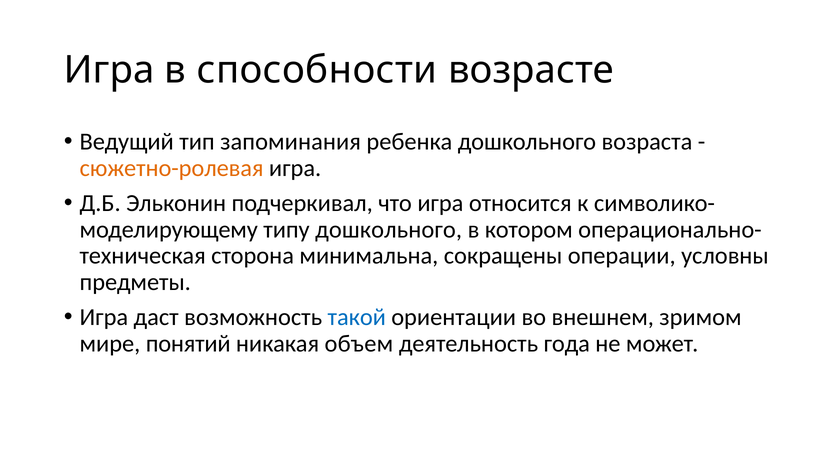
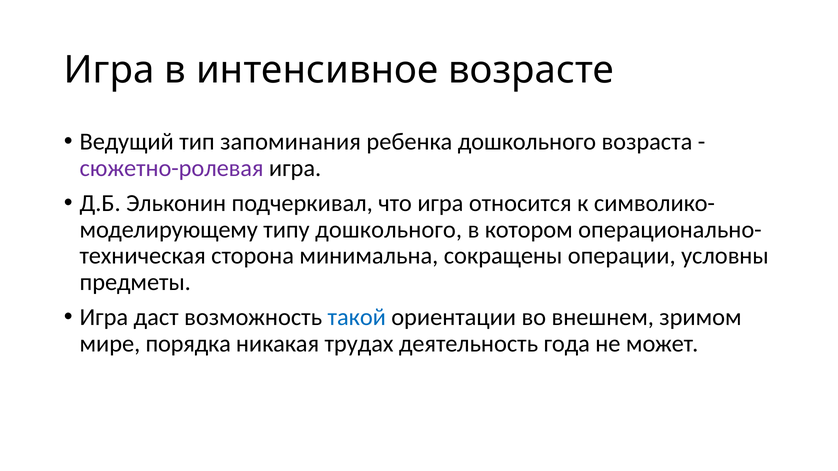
способности: способности -> интенсивное
сюжетно-ролевая colour: orange -> purple
понятий: понятий -> порядка
объем: объем -> трудах
